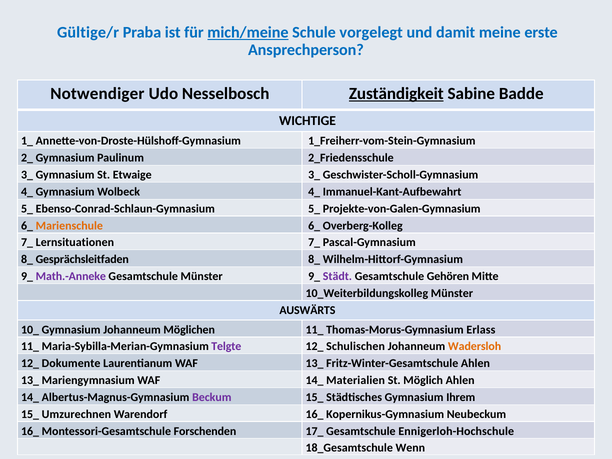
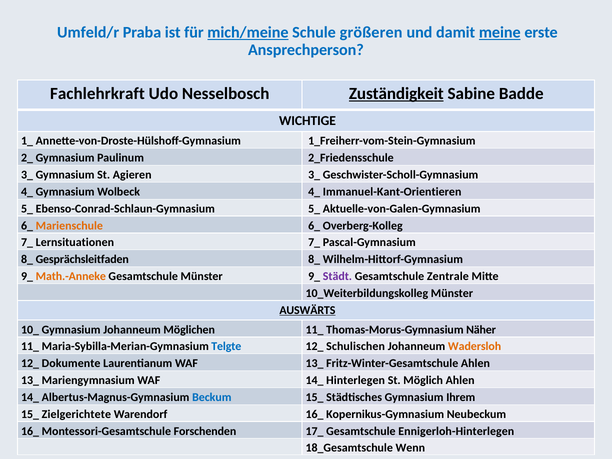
Gültige/r: Gültige/r -> Umfeld/r
vorgelegt: vorgelegt -> größeren
meine underline: none -> present
Notwendiger: Notwendiger -> Fachlehrkraft
Etwaige: Etwaige -> Agieren
Immanuel-Kant-Aufbewahrt: Immanuel-Kant-Aufbewahrt -> Immanuel-Kant-Orientieren
Projekte-von-Galen-Gymnasium: Projekte-von-Galen-Gymnasium -> Aktuelle-von-Galen-Gymnasium
Math.-Anneke colour: purple -> orange
Gehören: Gehören -> Zentrale
AUSWÄRTS underline: none -> present
Erlass: Erlass -> Näher
Telgte colour: purple -> blue
Materialien: Materialien -> Hinterlegen
Beckum colour: purple -> blue
Umzurechnen: Umzurechnen -> Zielgerichtete
Ennigerloh-Hochschule: Ennigerloh-Hochschule -> Ennigerloh-Hinterlegen
